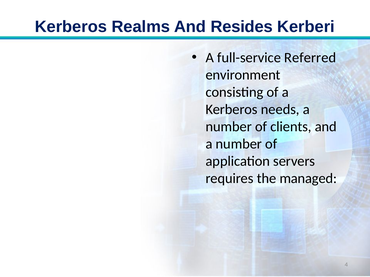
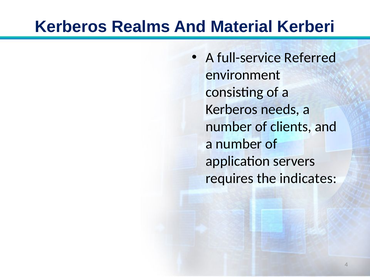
Resides: Resides -> Material
managed: managed -> indicates
